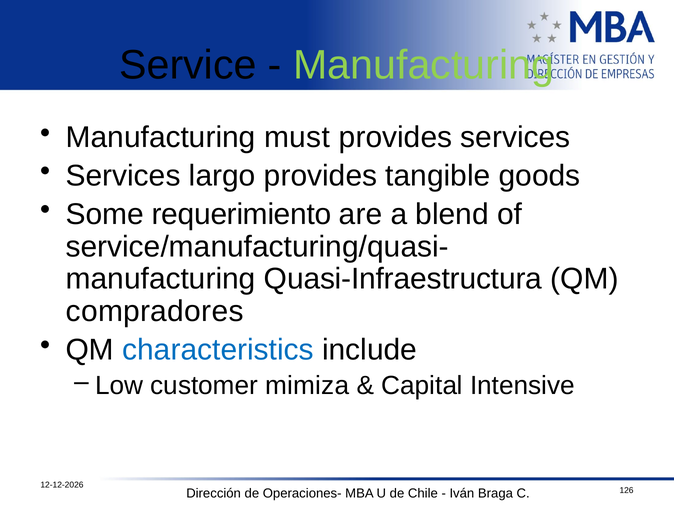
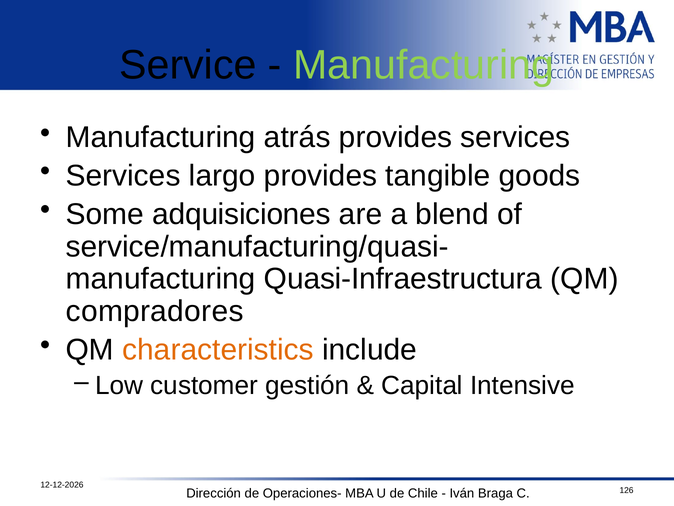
must: must -> atrás
requerimiento: requerimiento -> adquisiciones
characteristics colour: blue -> orange
mimiza: mimiza -> gestión
